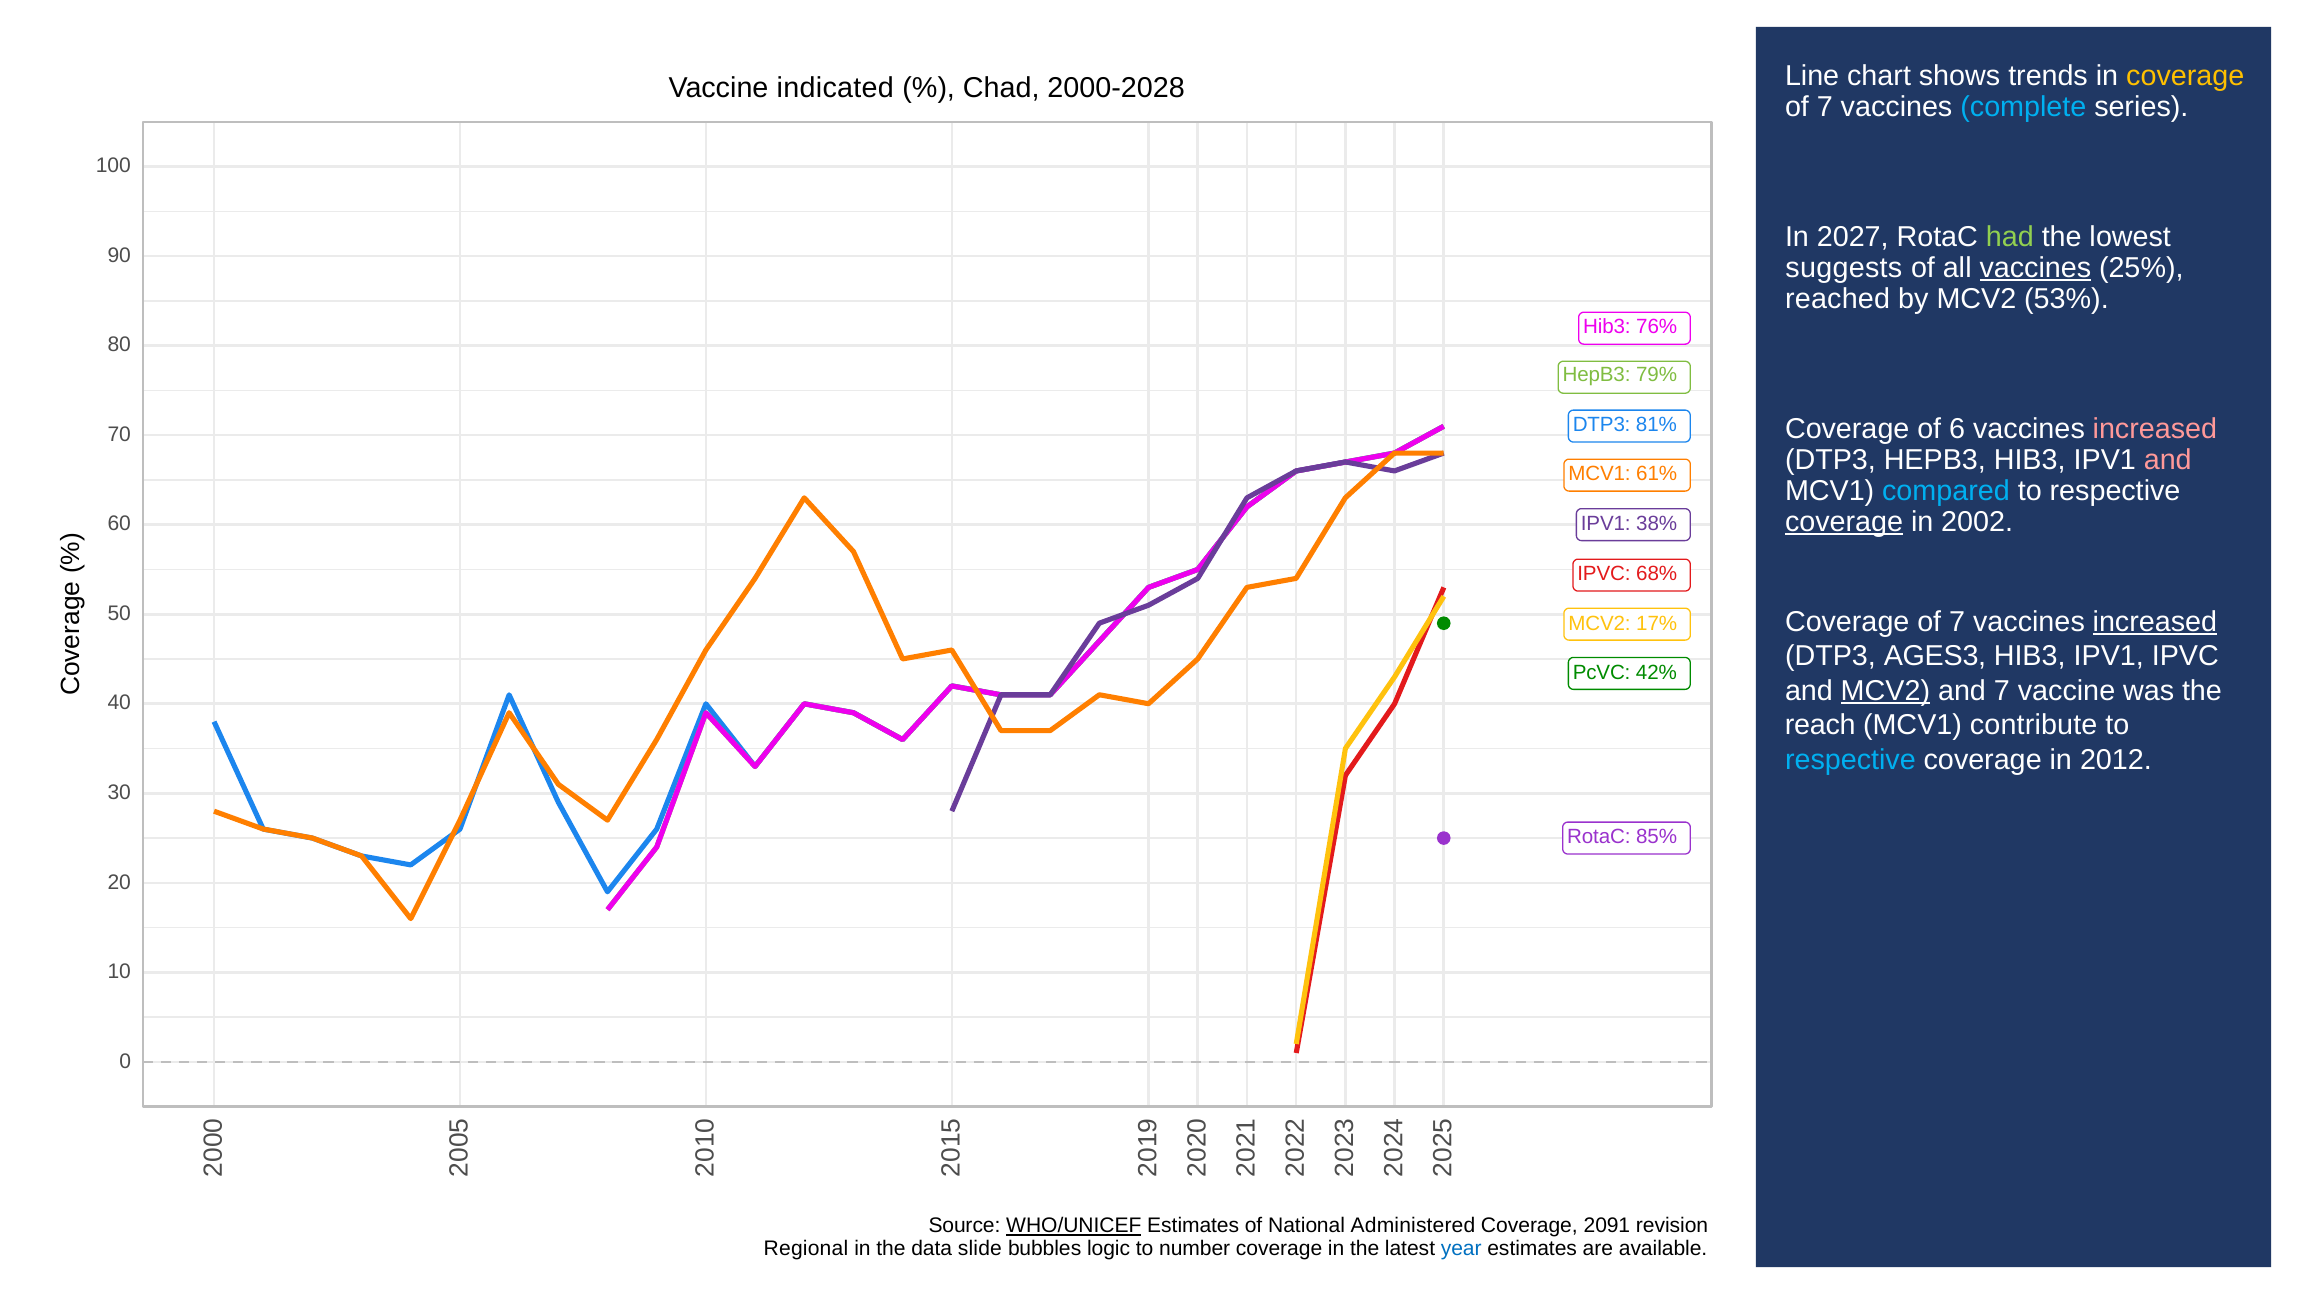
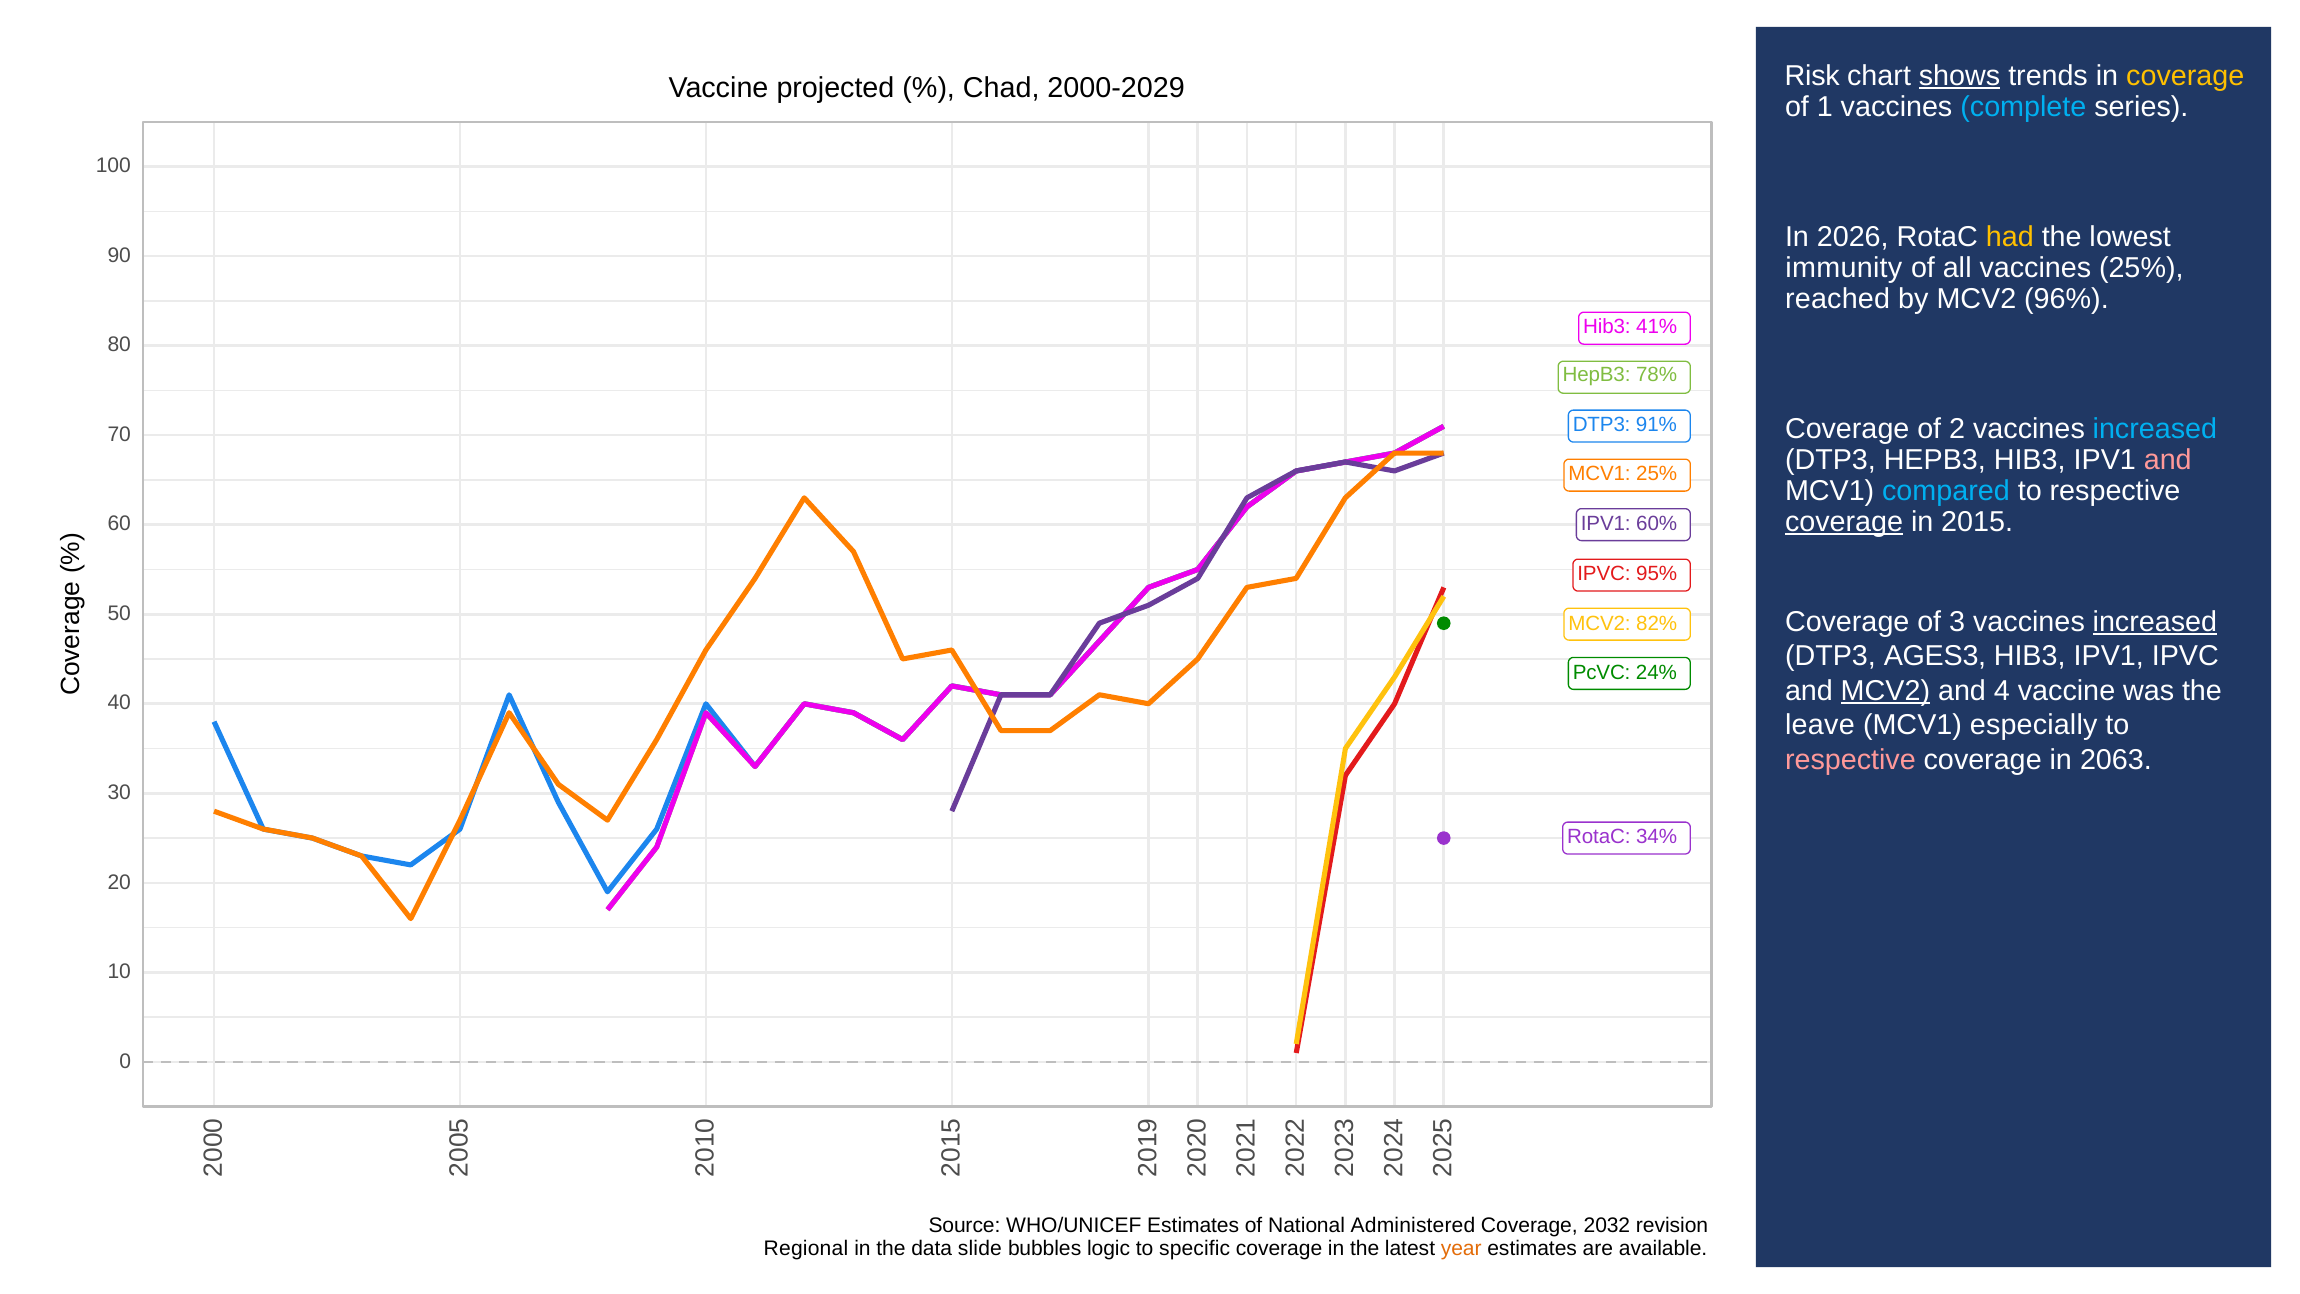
Line: Line -> Risk
shows underline: none -> present
indicated: indicated -> projected
2000-2028: 2000-2028 -> 2000-2029
7 at (1825, 107): 7 -> 1
2027: 2027 -> 2026
had colour: light green -> yellow
suggests: suggests -> immunity
vaccines at (2035, 268) underline: present -> none
53%: 53% -> 96%
76%: 76% -> 41%
79%: 79% -> 78%
of 6: 6 -> 2
increased at (2155, 429) colour: pink -> light blue
81%: 81% -> 91%
MCV1 61%: 61% -> 25%
2002: 2002 -> 2015
38%: 38% -> 60%
68%: 68% -> 95%
7 at (1957, 622): 7 -> 3
17%: 17% -> 82%
42%: 42% -> 24%
and 7: 7 -> 4
reach: reach -> leave
contribute: contribute -> especially
respective at (1850, 760) colour: light blue -> pink
2012: 2012 -> 2063
85%: 85% -> 34%
WHO/UNICEF underline: present -> none
2091: 2091 -> 2032
number: number -> specific
year colour: blue -> orange
